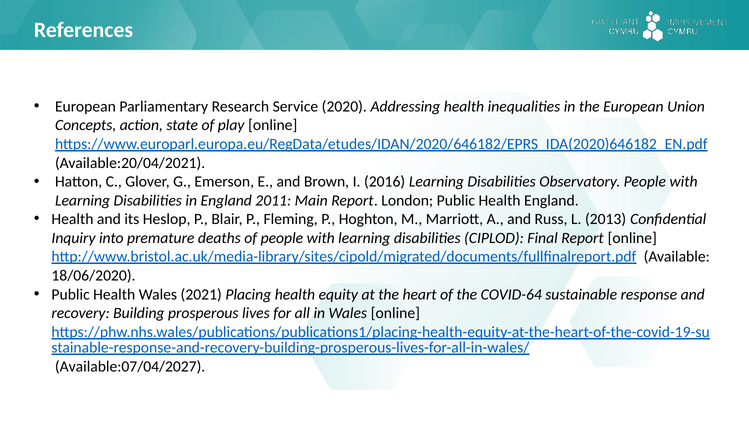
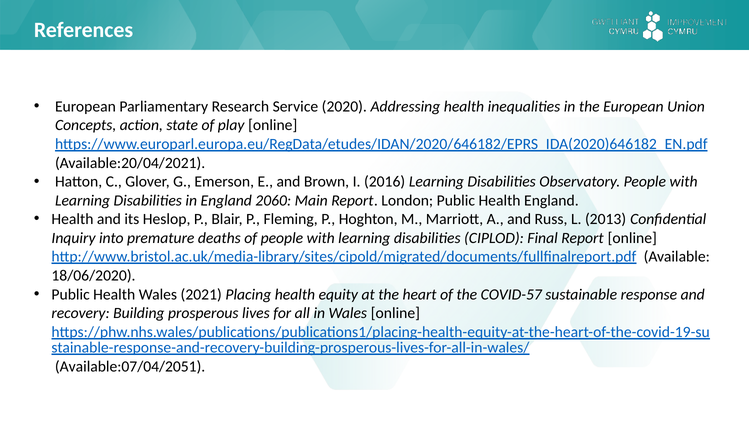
2011: 2011 -> 2060
COVID-64: COVID-64 -> COVID-57
Available:07/04/2027: Available:07/04/2027 -> Available:07/04/2051
